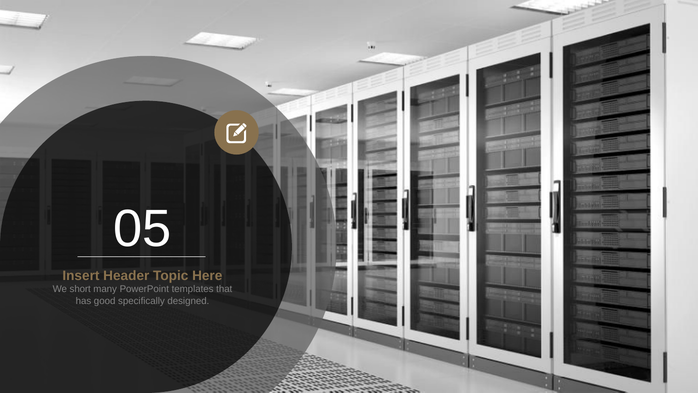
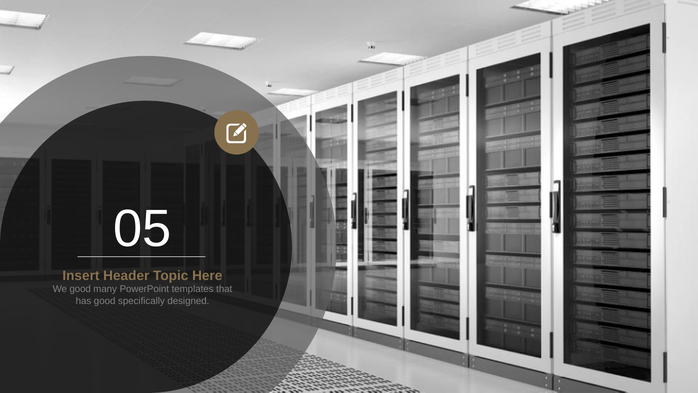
We short: short -> good
